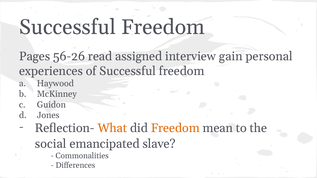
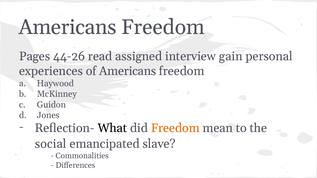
Successful at (67, 27): Successful -> Americans
56-26: 56-26 -> 44-26
of Successful: Successful -> Americans
What colour: orange -> black
